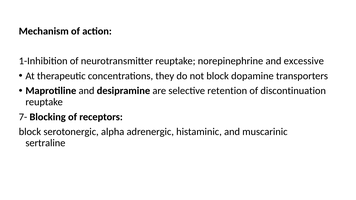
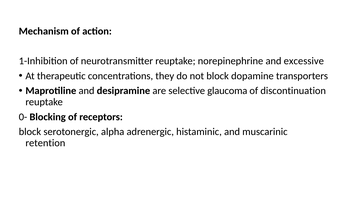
retention: retention -> glaucoma
7-: 7- -> 0-
sertraline: sertraline -> retention
